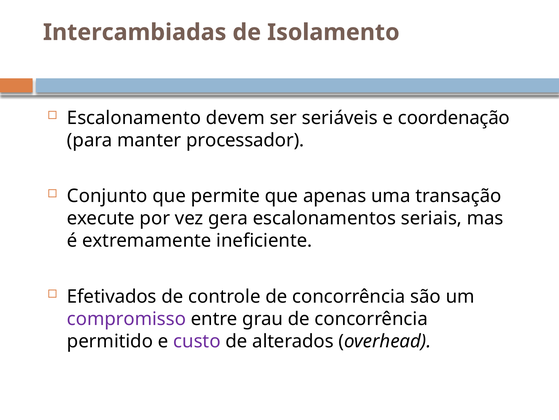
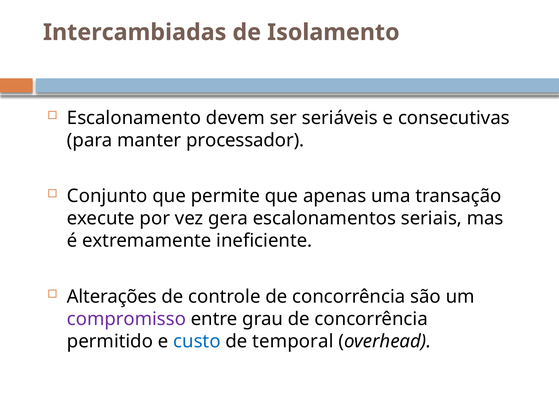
coordenação: coordenação -> consecutivas
Efetivados: Efetivados -> Alterações
custo colour: purple -> blue
alterados: alterados -> temporal
